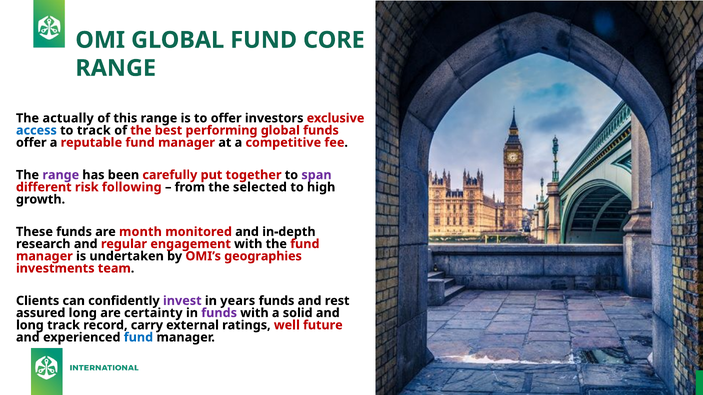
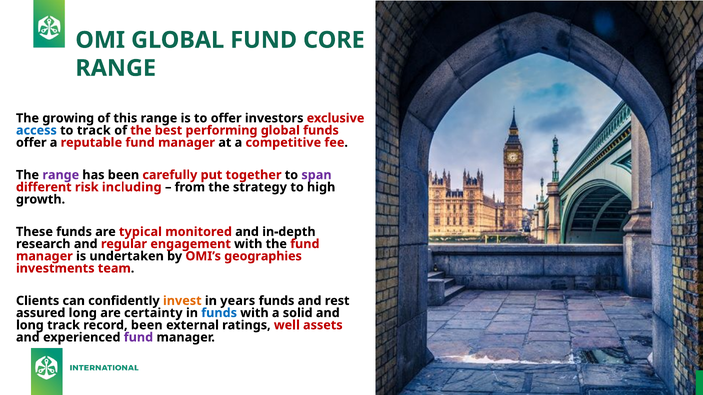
actually: actually -> growing
following: following -> including
selected: selected -> strategy
month: month -> typical
invest colour: purple -> orange
funds at (219, 313) colour: purple -> blue
record carry: carry -> been
future: future -> assets
fund at (138, 338) colour: blue -> purple
